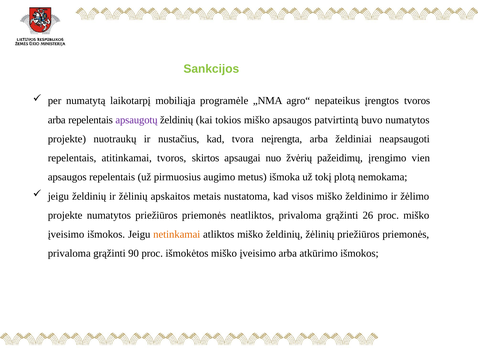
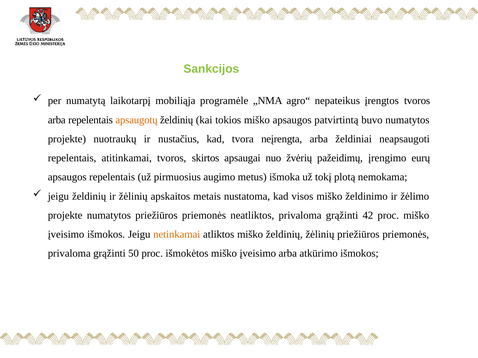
apsaugotų colour: purple -> orange
vien: vien -> eurų
26: 26 -> 42
90: 90 -> 50
